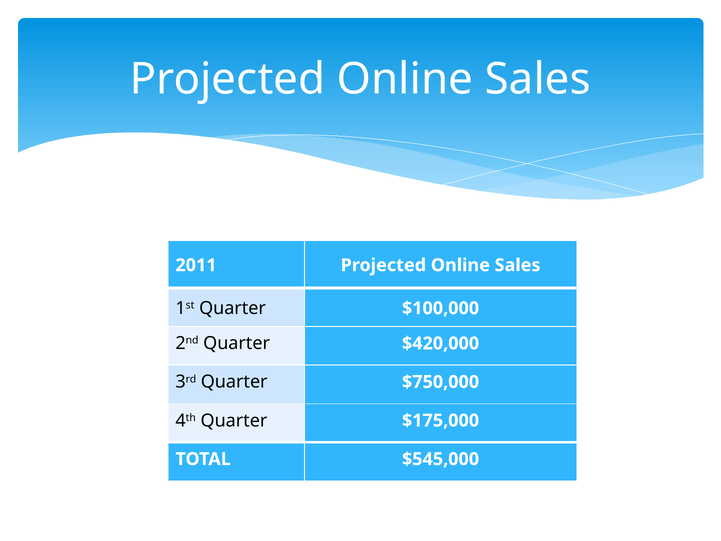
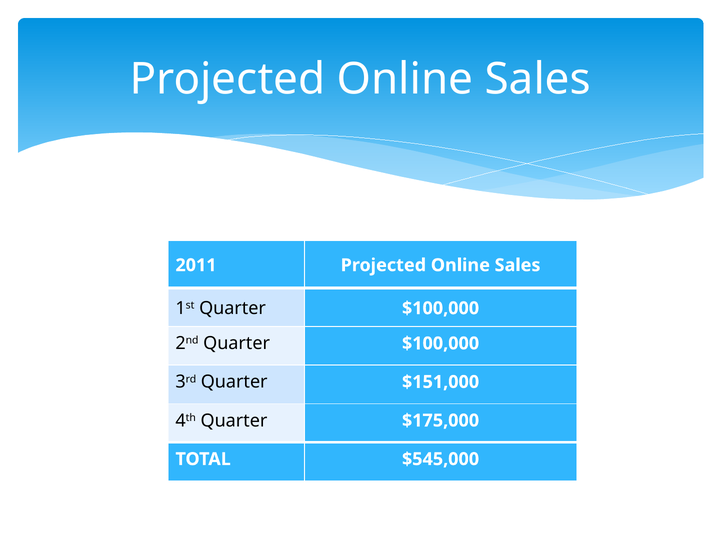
2nd Quarter $420,000: $420,000 -> $100,000
$750,000: $750,000 -> $151,000
